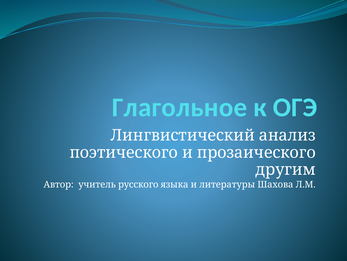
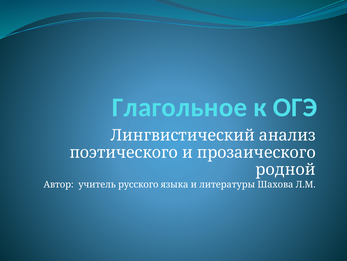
другим: другим -> родной
